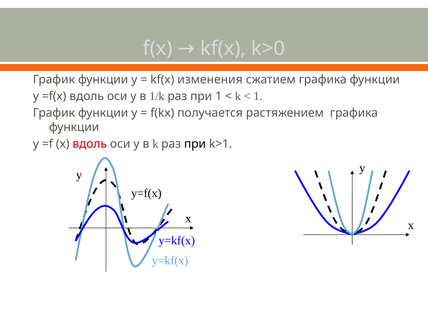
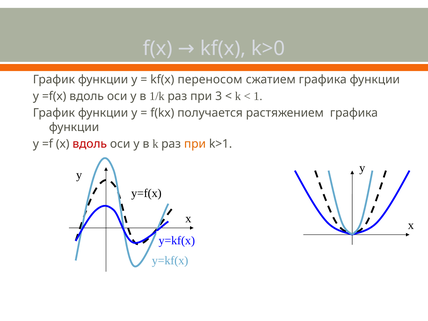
изменения: изменения -> переносом
при 1: 1 -> 3
при at (195, 144) colour: black -> orange
